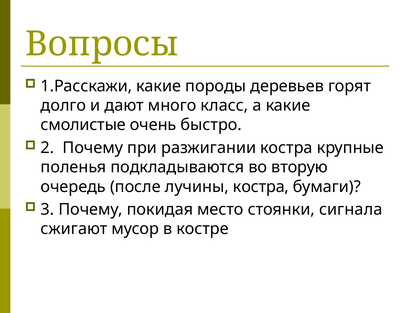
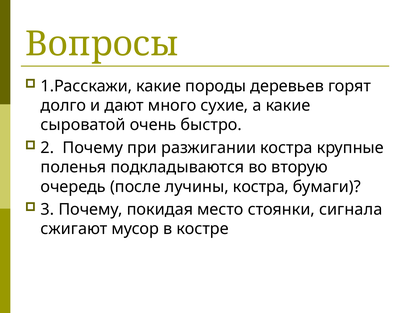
класс: класс -> сухие
смолистые: смолистые -> сыроватой
